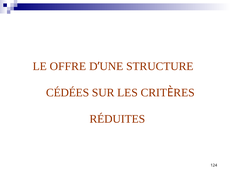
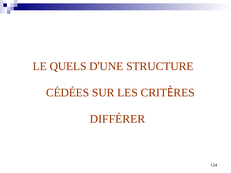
OFFRE: OFFRE -> QUELS
RÉDUITES: RÉDUITES -> DIFFÉRER
